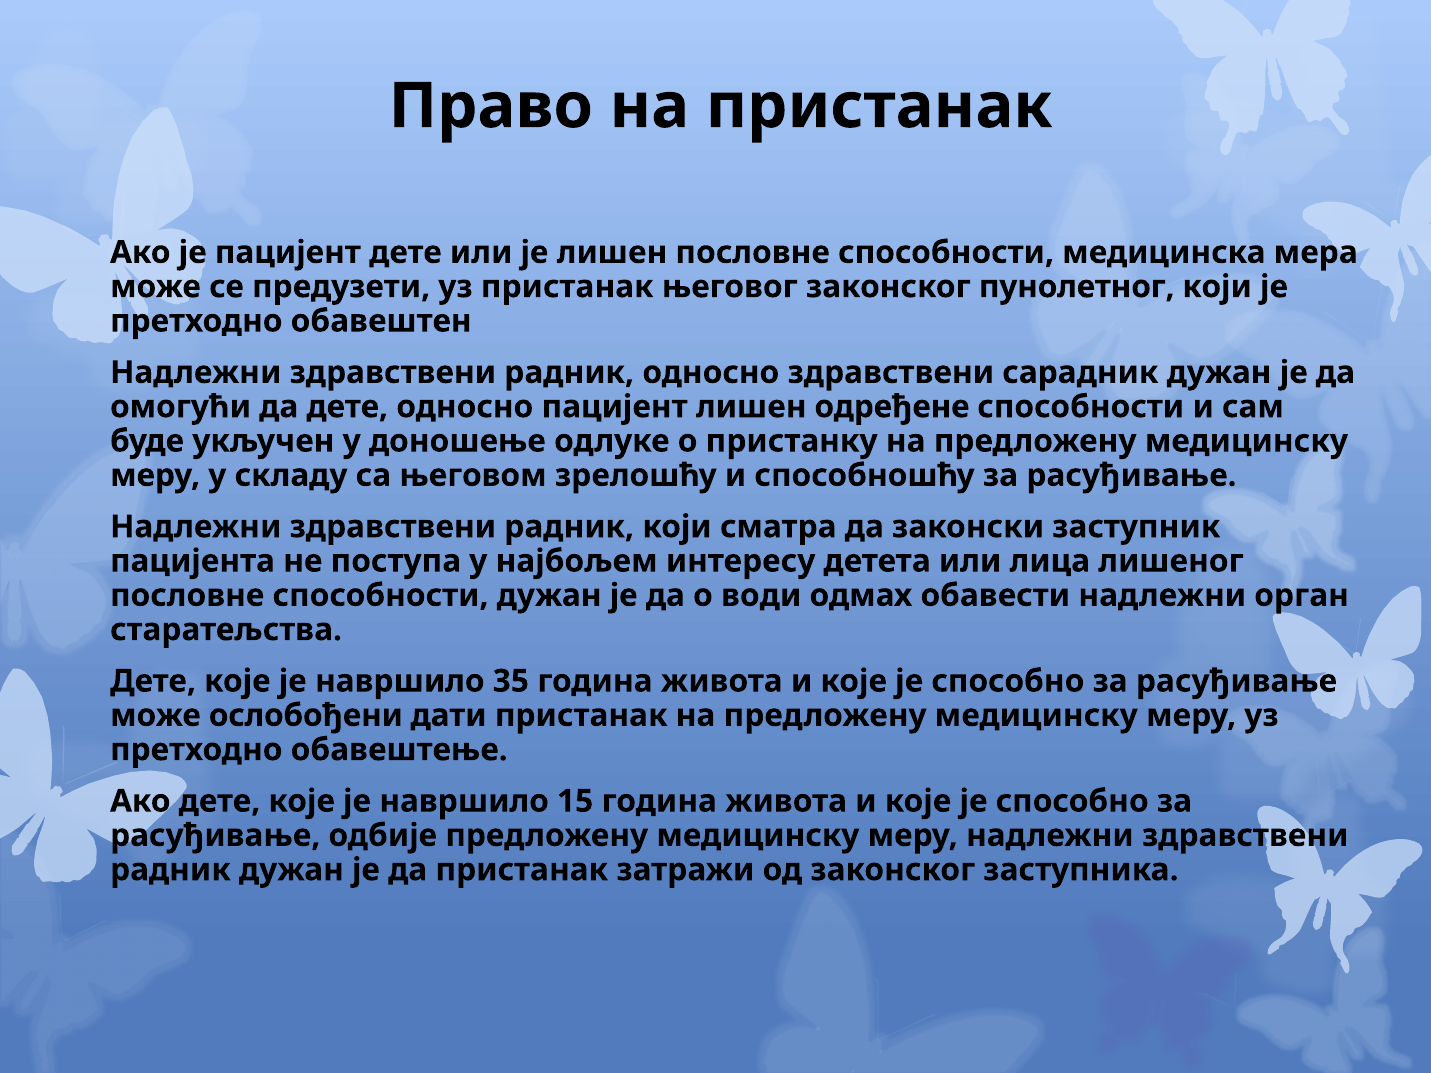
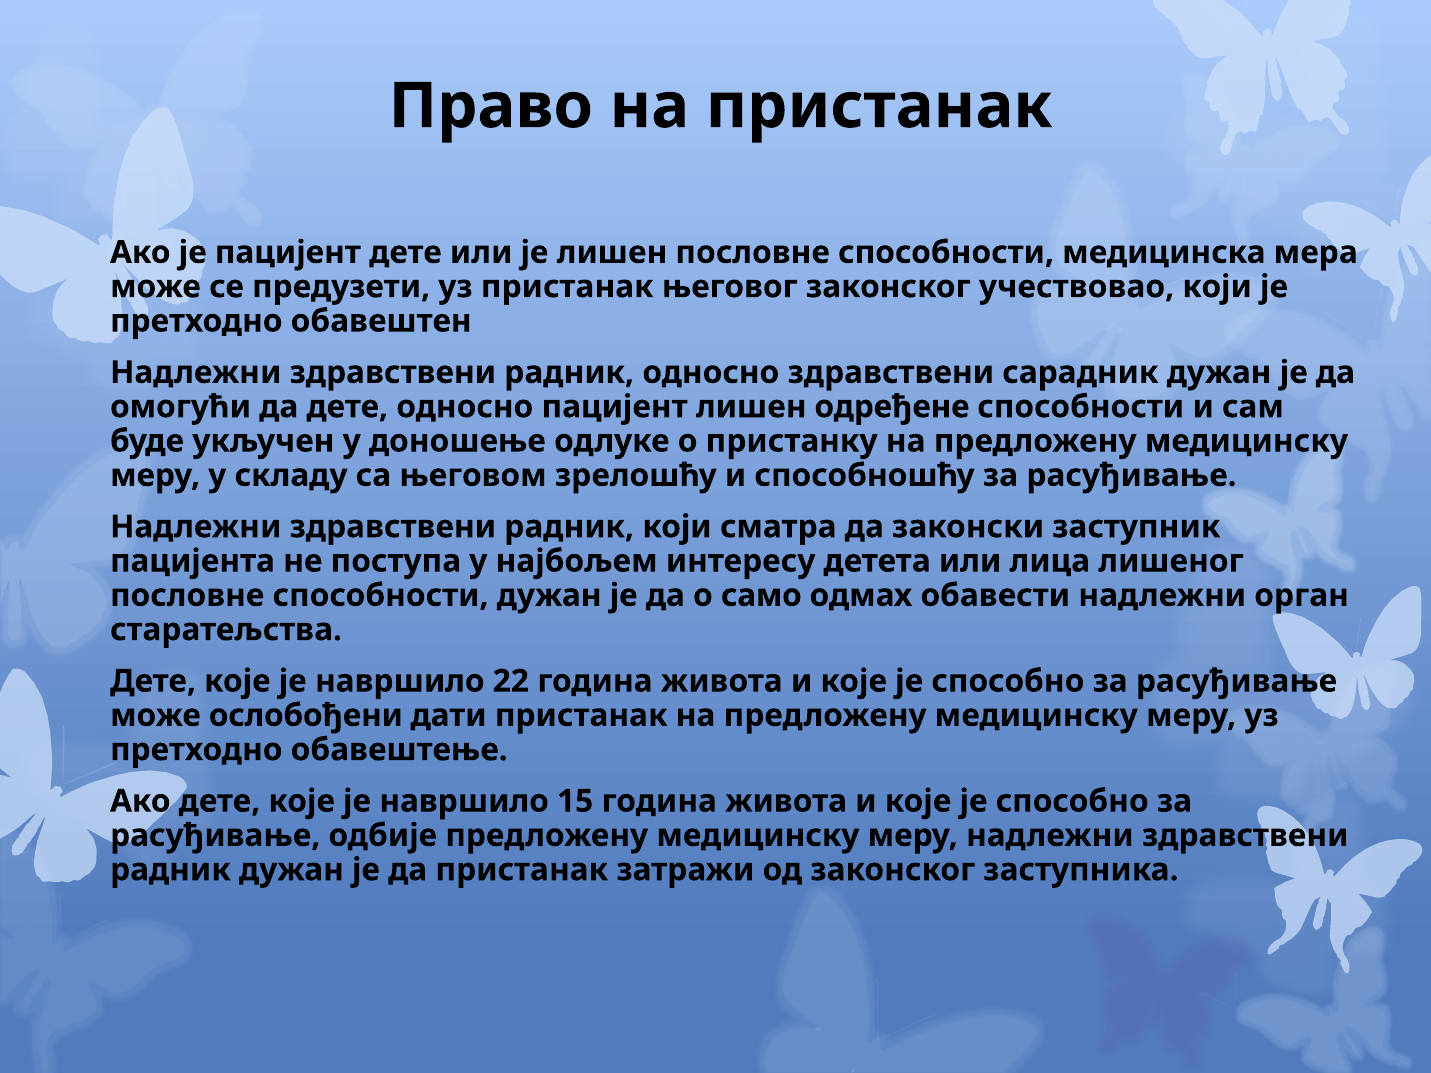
пунолетног: пунолетног -> учествовао
води: води -> само
35: 35 -> 22
